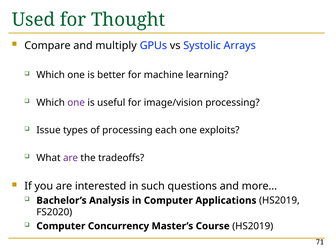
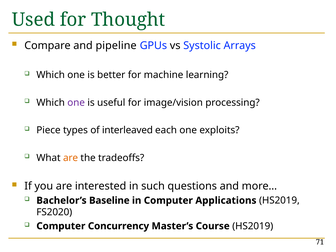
multiply: multiply -> pipeline
Issue: Issue -> Piece
of processing: processing -> interleaved
are at (71, 158) colour: purple -> orange
Analysis: Analysis -> Baseline
